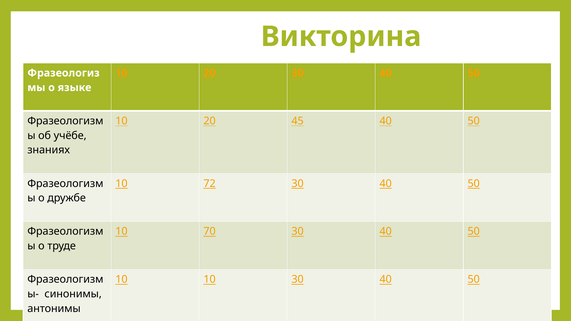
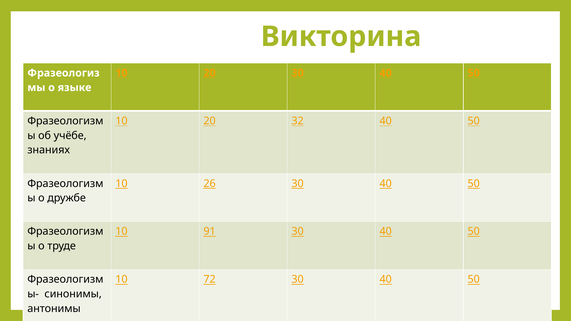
45: 45 -> 32
72: 72 -> 26
70: 70 -> 91
10 10: 10 -> 72
